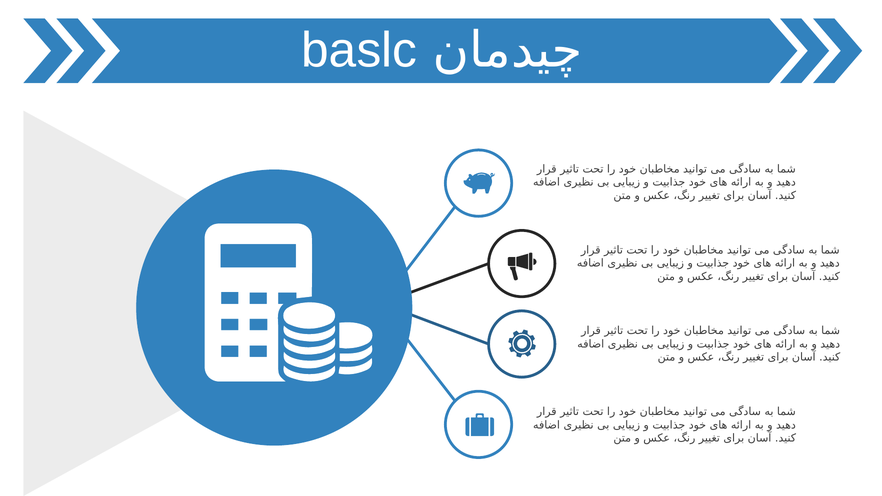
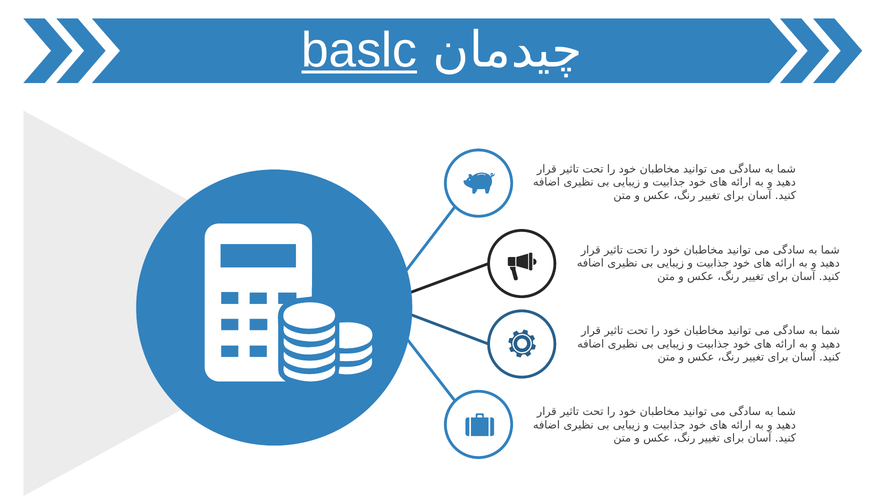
baslc underline: none -> present
